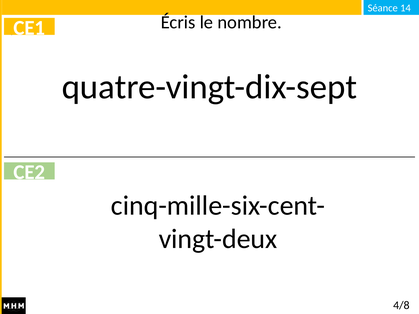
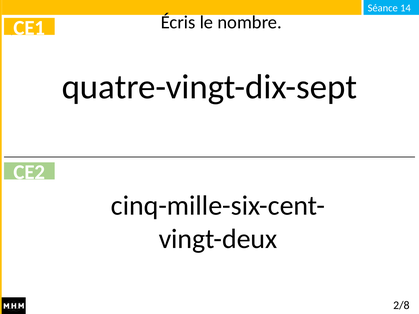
4/8: 4/8 -> 2/8
